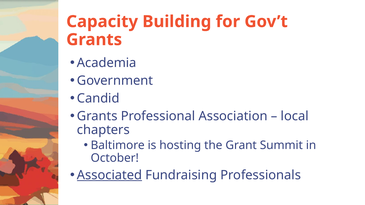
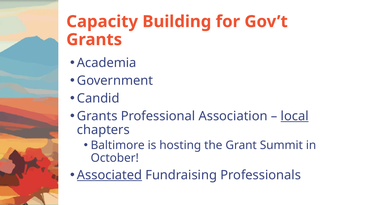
local underline: none -> present
